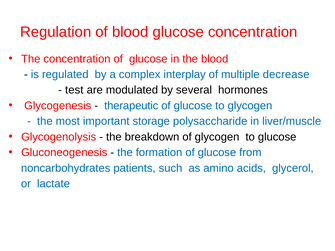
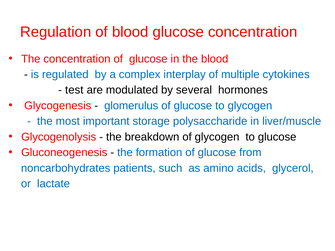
decrease: decrease -> cytokines
therapeutic: therapeutic -> glomerulus
